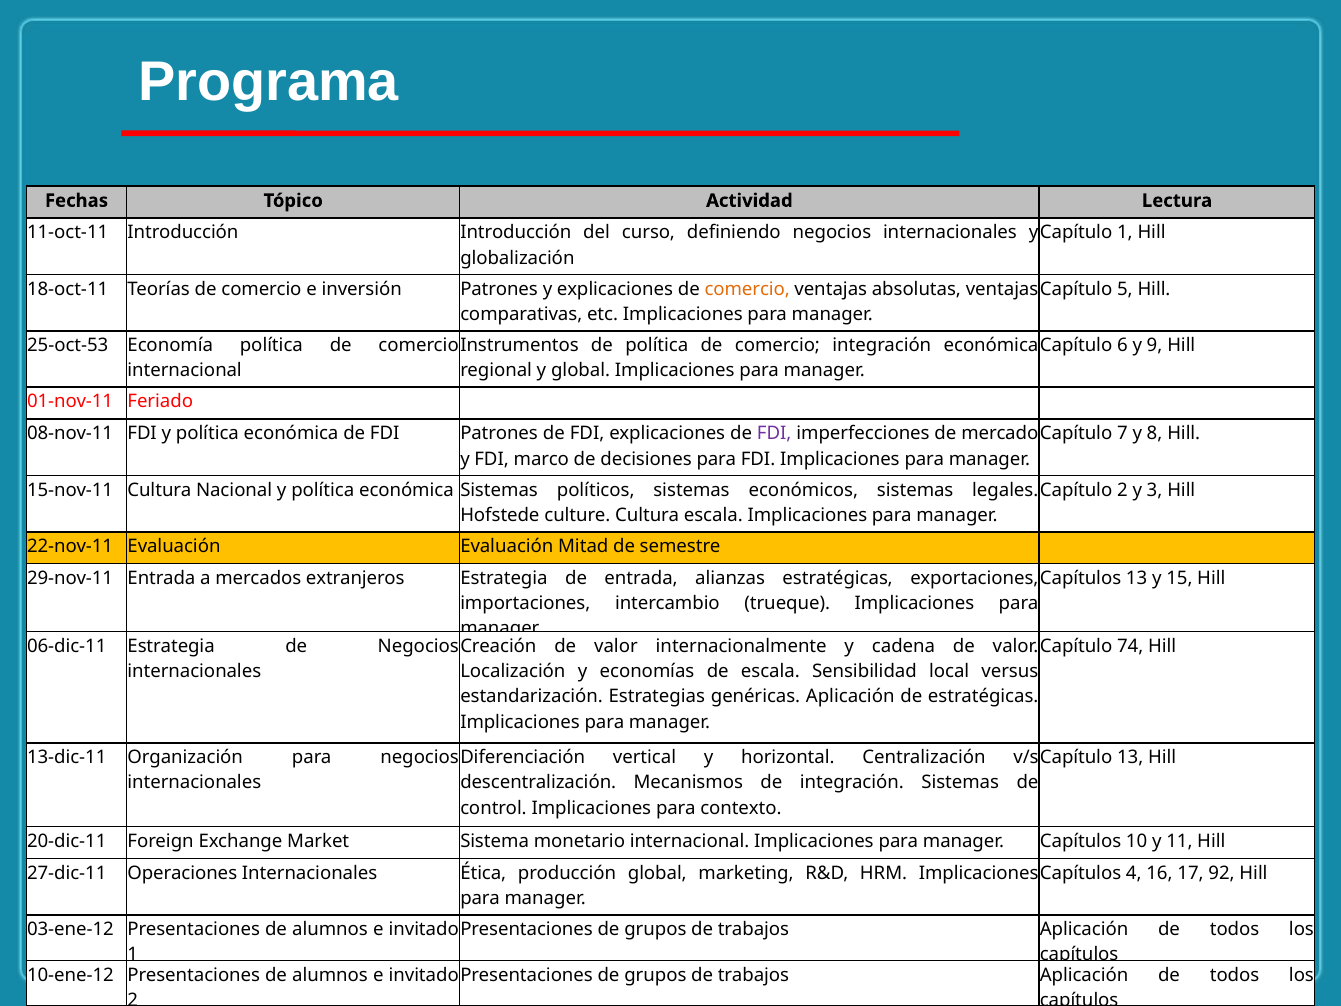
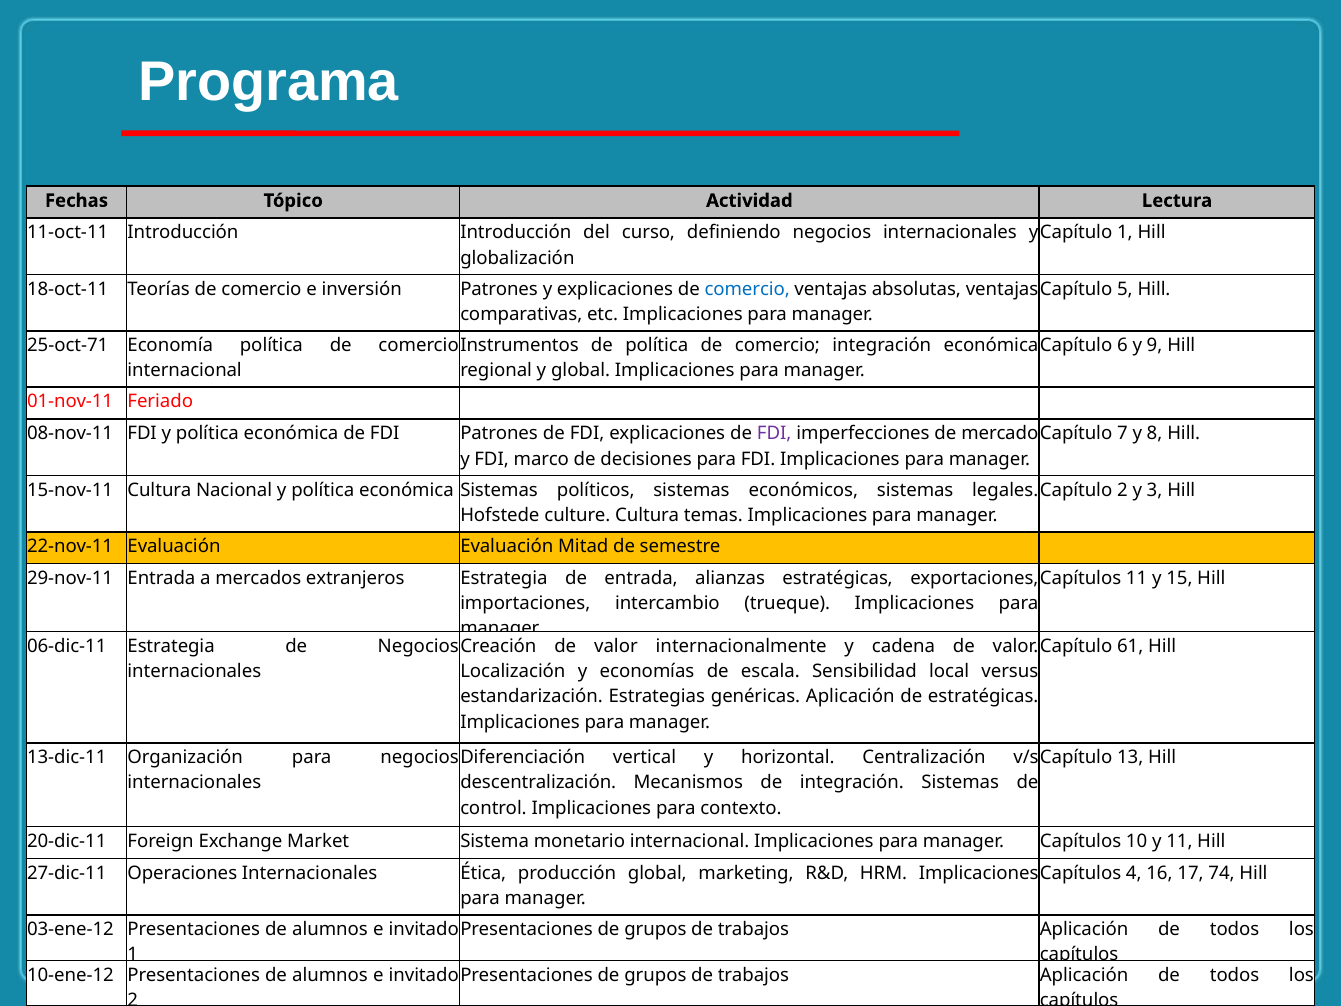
comercio at (747, 289) colour: orange -> blue
25-oct-53: 25-oct-53 -> 25-oct-71
Cultura escala: escala -> temas
Capítulos 13: 13 -> 11
74: 74 -> 61
92: 92 -> 74
